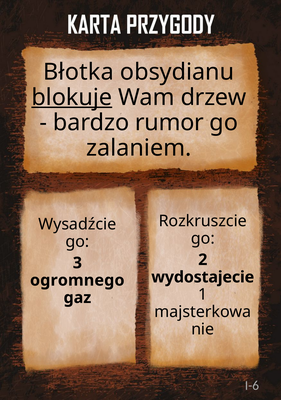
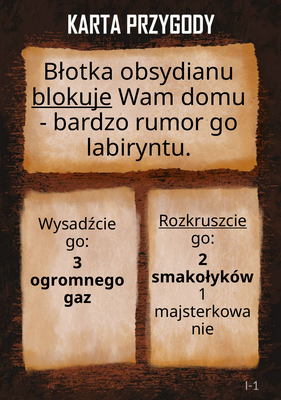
drzew: drzew -> domu
zalaniem: zalaniem -> labiryntu
Rozkruszcie underline: none -> present
wydostajecie: wydostajecie -> smakołyków
I-6: I-6 -> I-1
